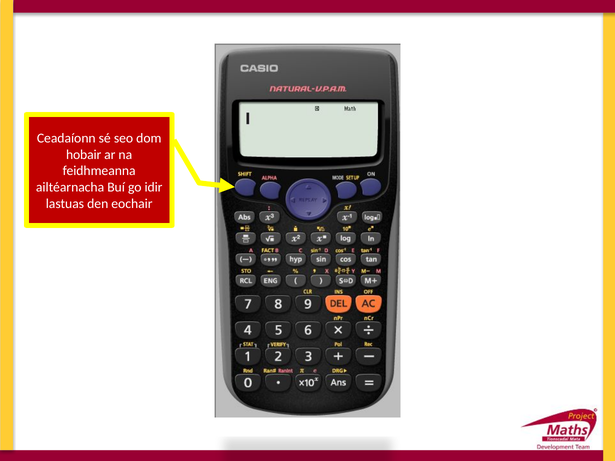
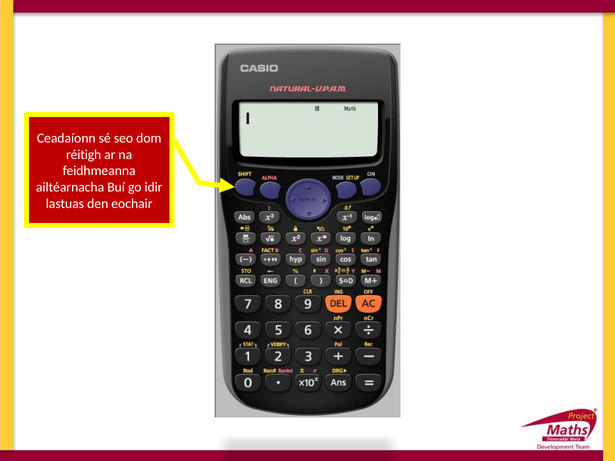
hobair: hobair -> réitigh
